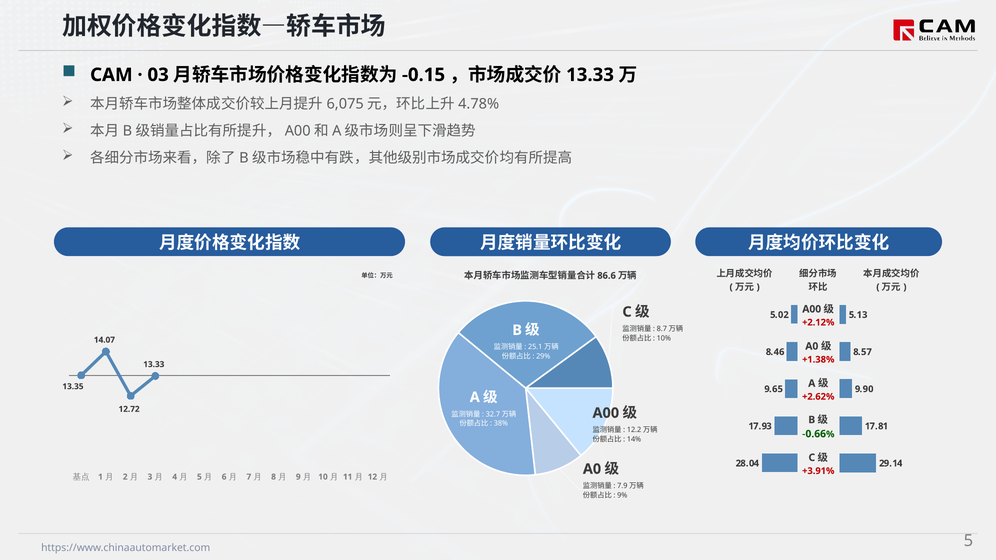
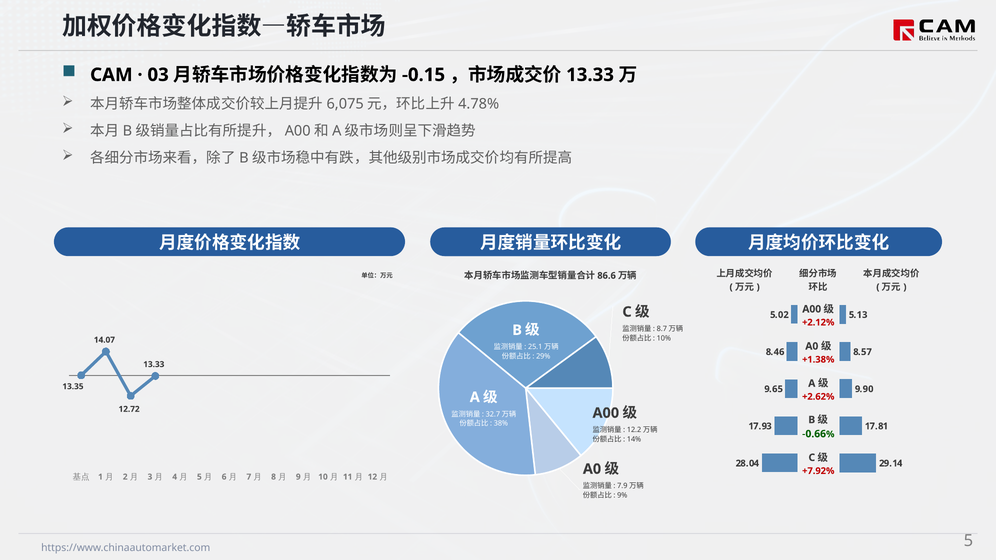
+3.91%: +3.91% -> +7.92%
